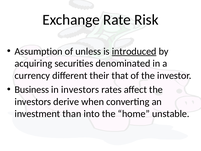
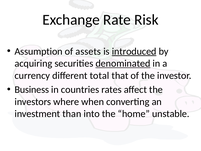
unless: unless -> assets
denominated underline: none -> present
their: their -> total
in investors: investors -> countries
derive: derive -> where
